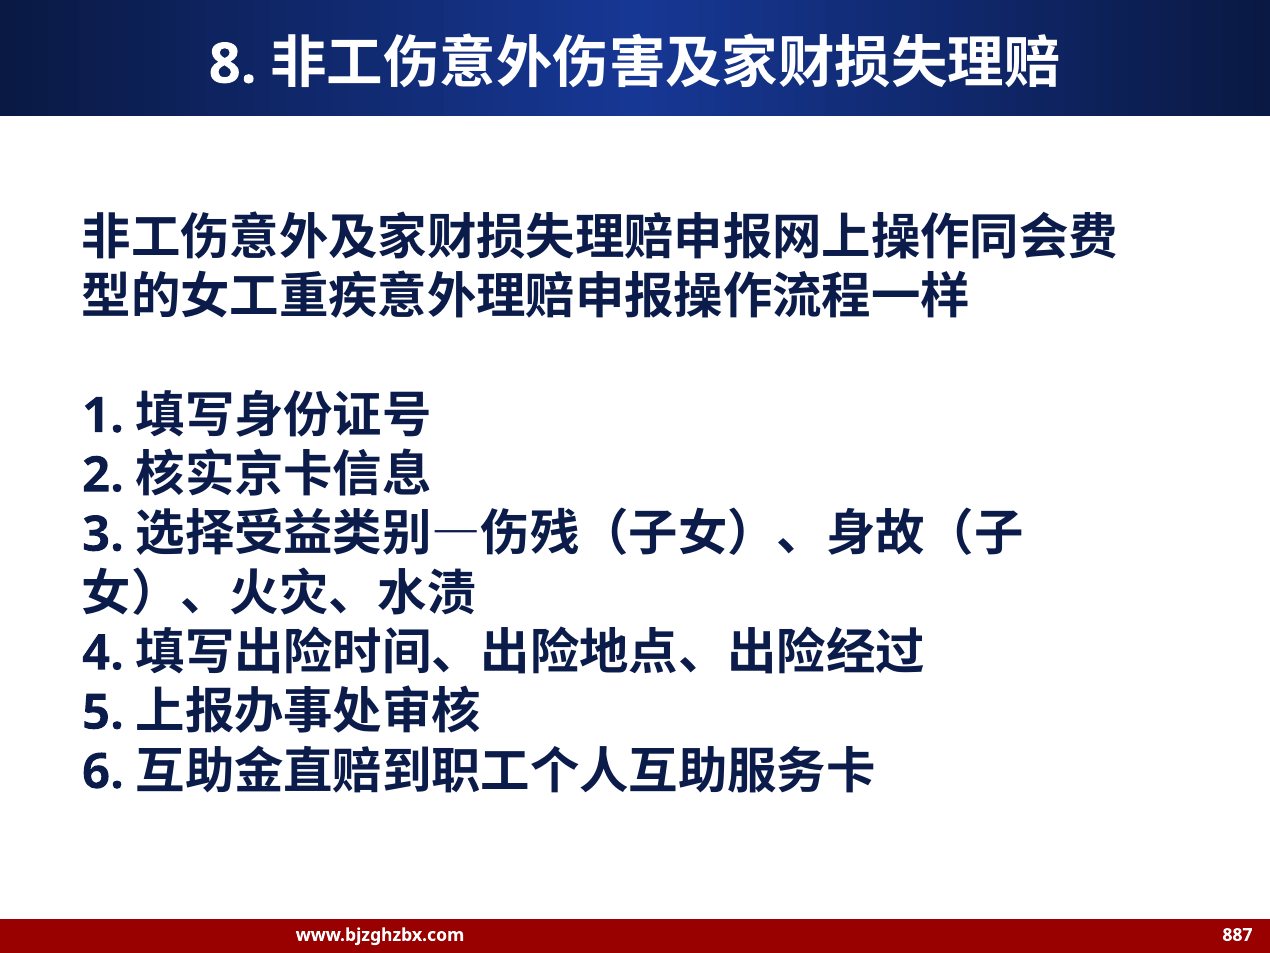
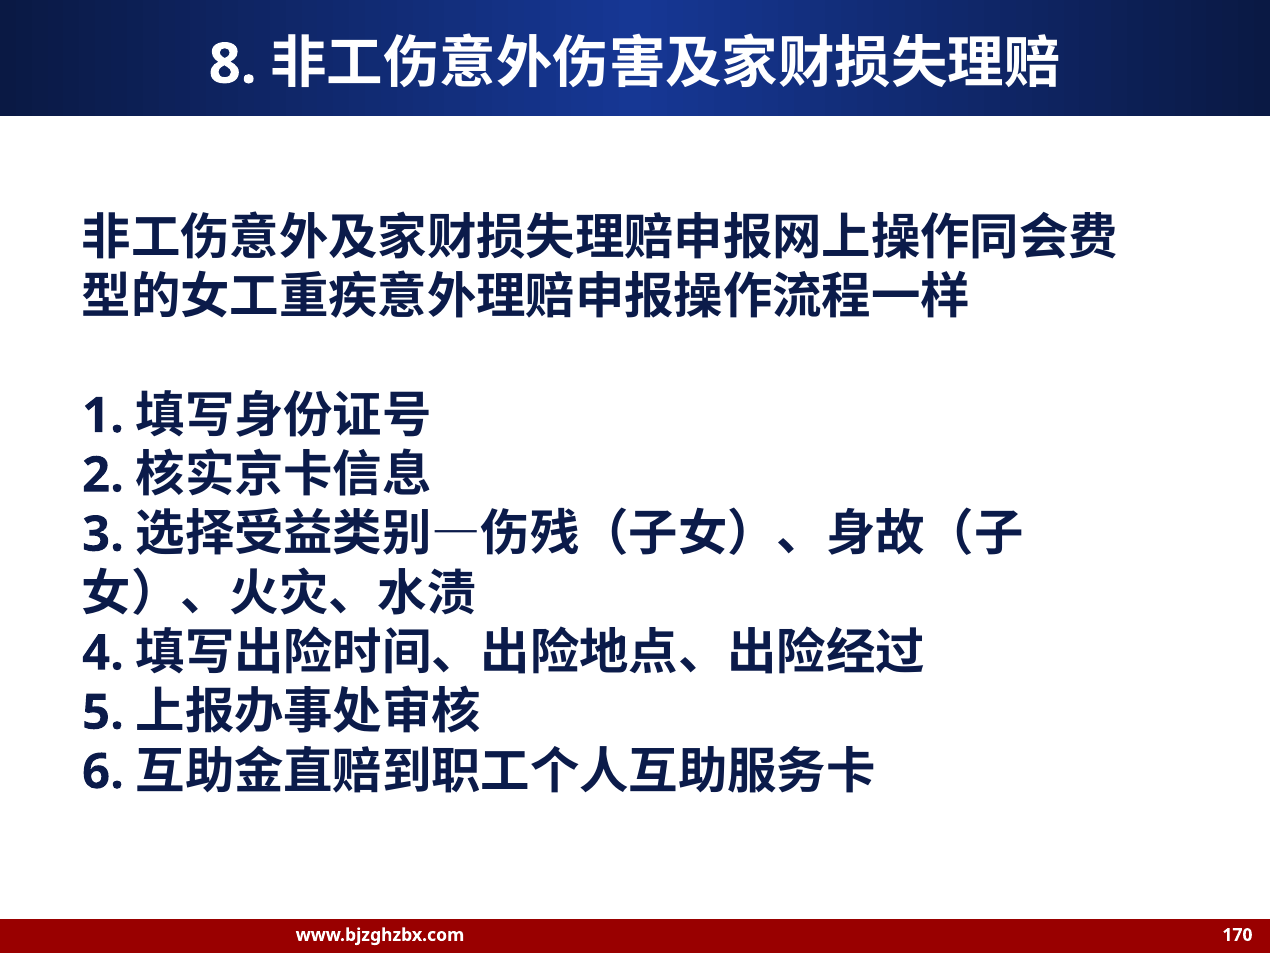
887: 887 -> 170
